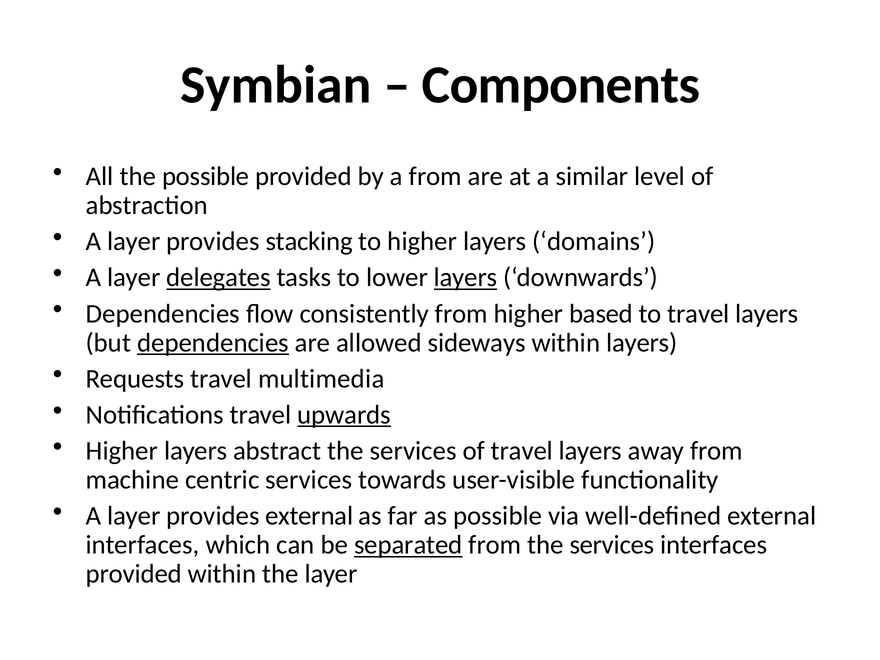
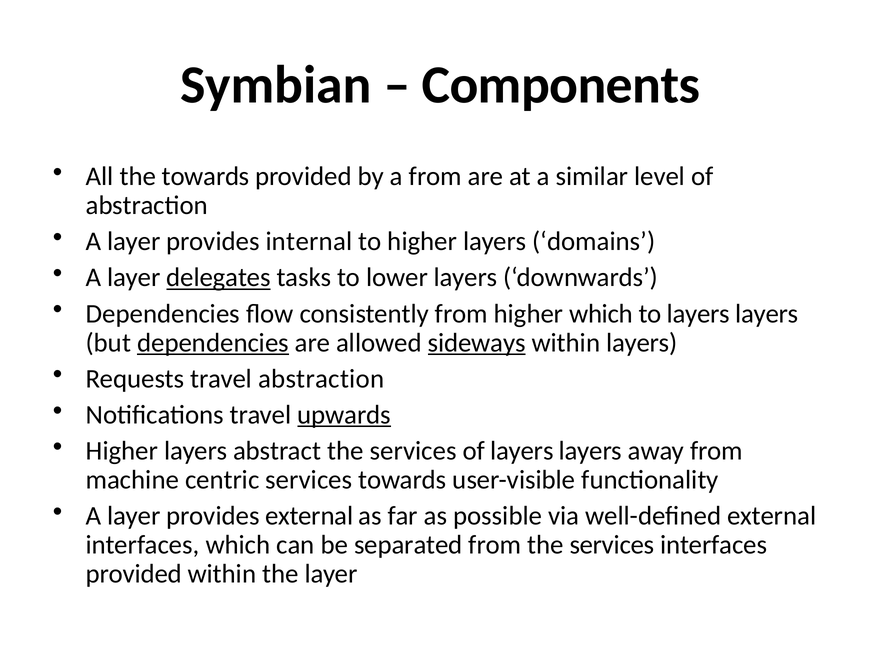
the possible: possible -> towards
stacking: stacking -> internal
layers at (466, 278) underline: present -> none
higher based: based -> which
to travel: travel -> layers
sideways underline: none -> present
travel multimedia: multimedia -> abstraction
of travel: travel -> layers
separated underline: present -> none
